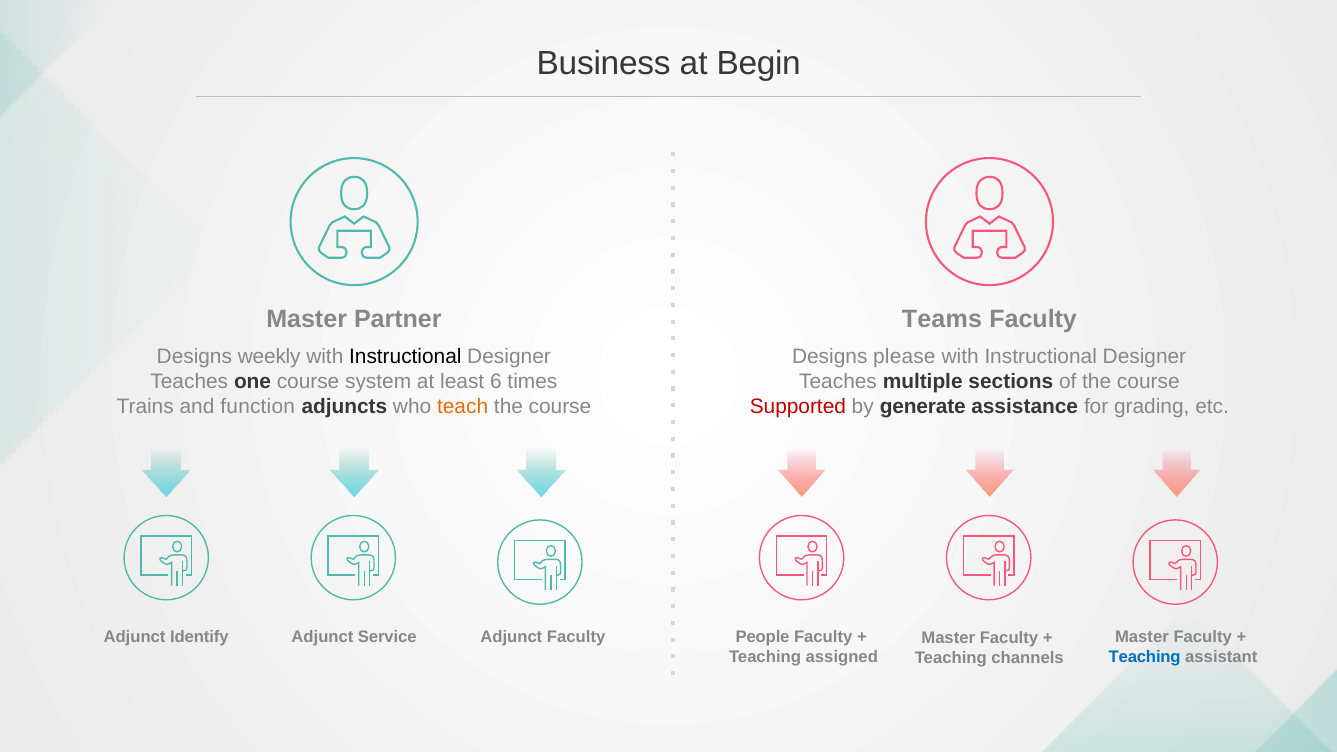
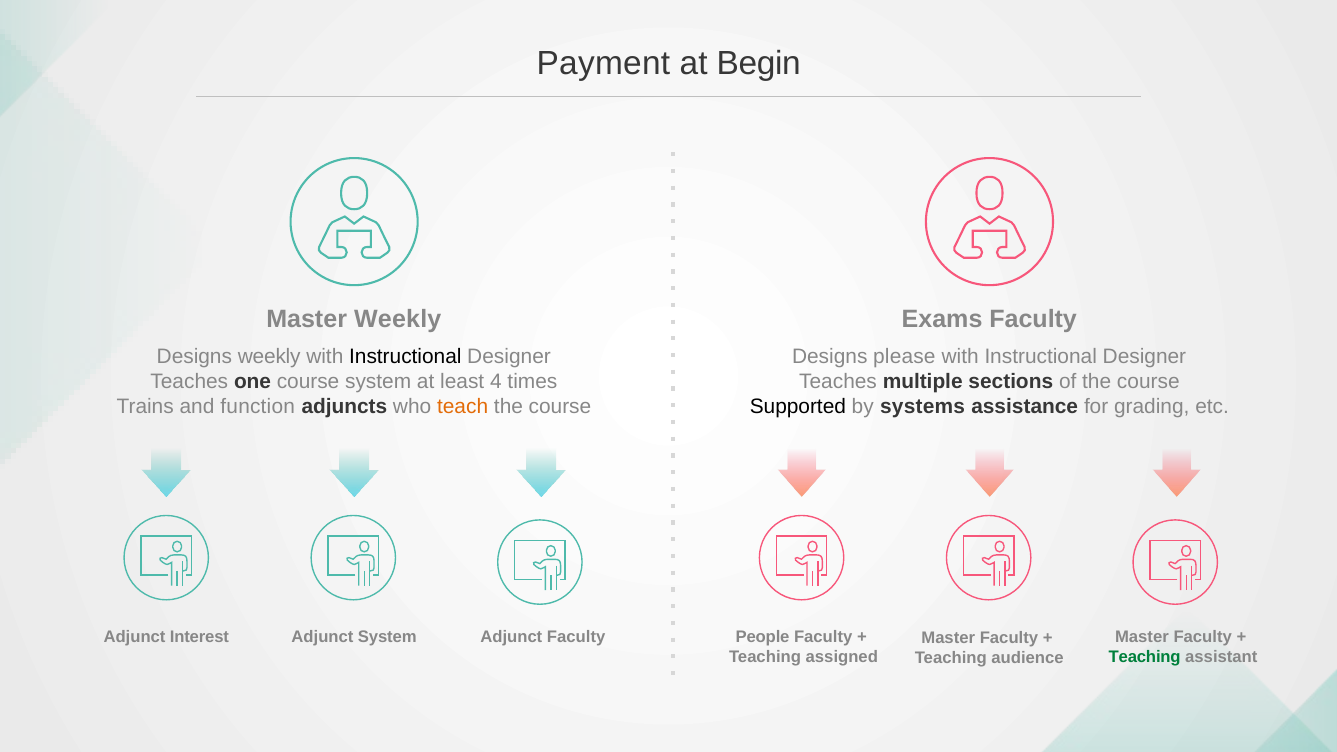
Business: Business -> Payment
Master Partner: Partner -> Weekly
Teams: Teams -> Exams
6: 6 -> 4
Supported colour: red -> black
generate: generate -> systems
Identify: Identify -> Interest
Adjunct Service: Service -> System
Teaching at (1145, 657) colour: blue -> green
channels: channels -> audience
